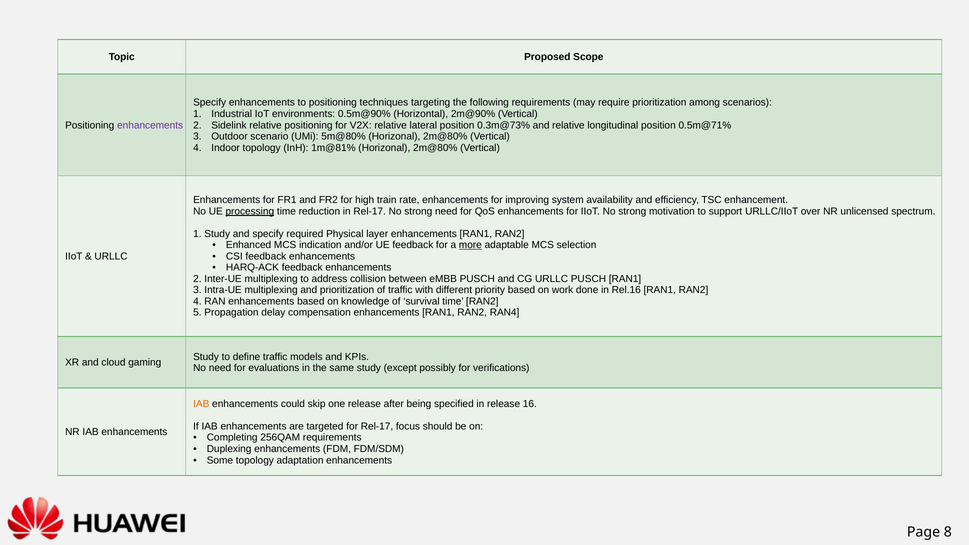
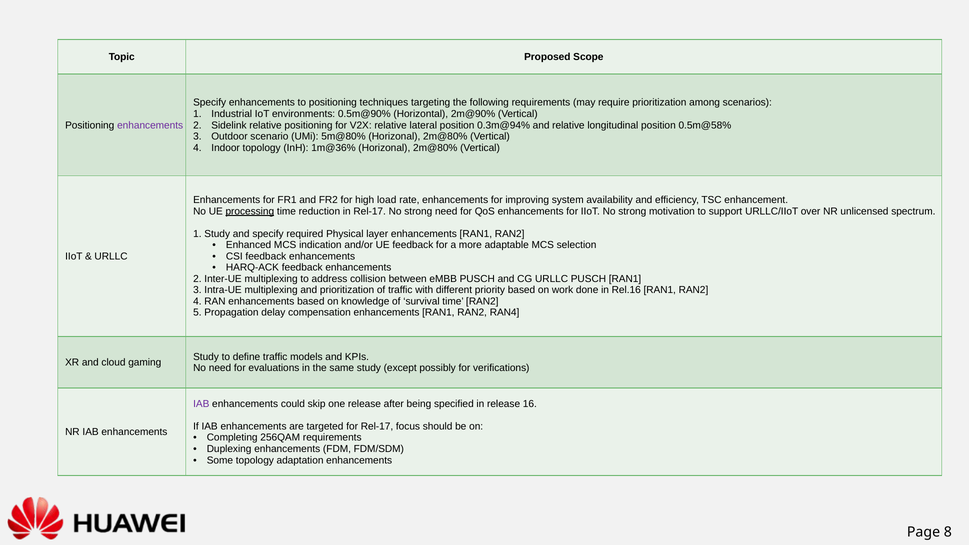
0.3m@73%: 0.3m@73% -> 0.3m@94%
0.5m@71%: 0.5m@71% -> 0.5m@58%
1m@81%: 1m@81% -> 1m@36%
train: train -> load
more underline: present -> none
IAB at (201, 404) colour: orange -> purple
